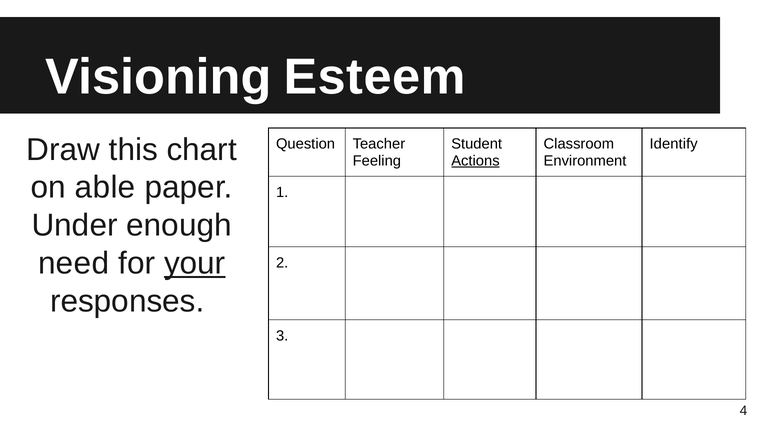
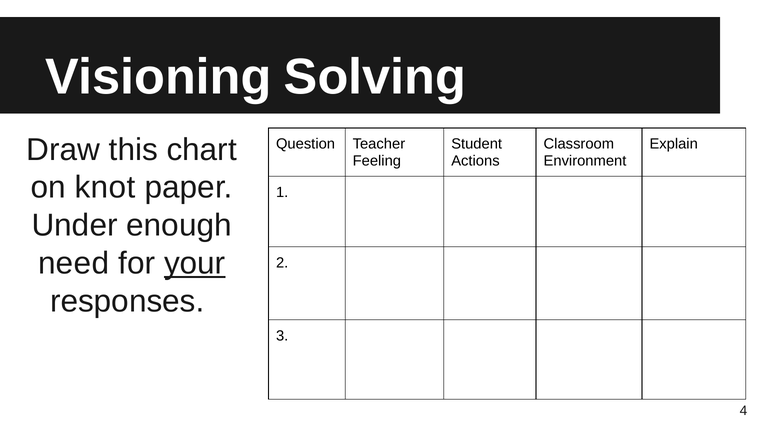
Esteem: Esteem -> Solving
Identify: Identify -> Explain
Actions underline: present -> none
able: able -> knot
